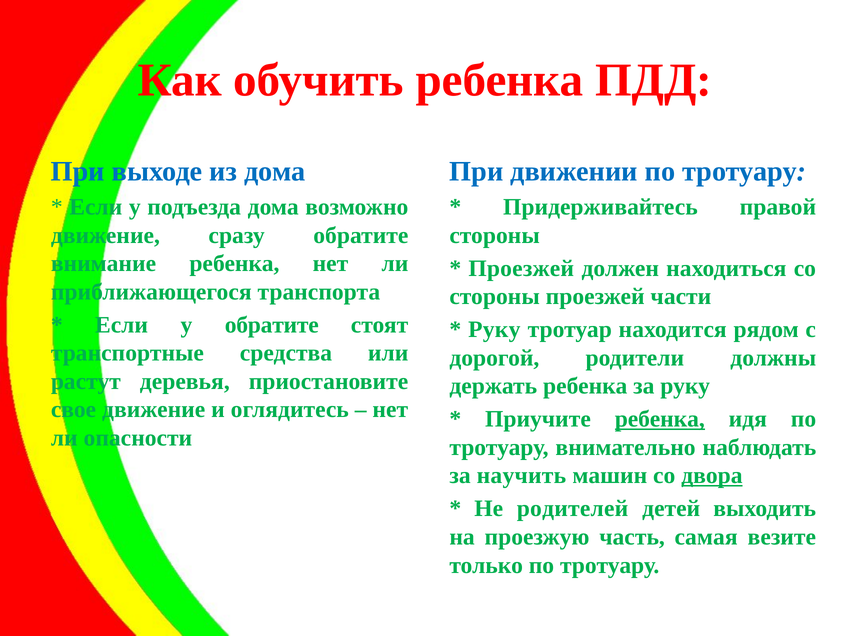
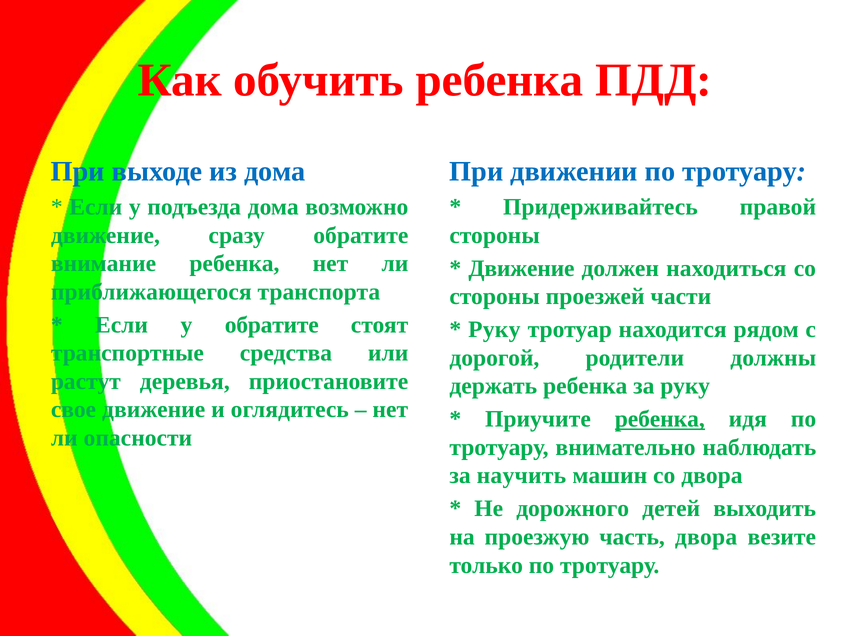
Проезжей at (521, 268): Проезжей -> Движение
двора at (712, 476) underline: present -> none
родителей: родителей -> дорожного
часть самая: самая -> двора
